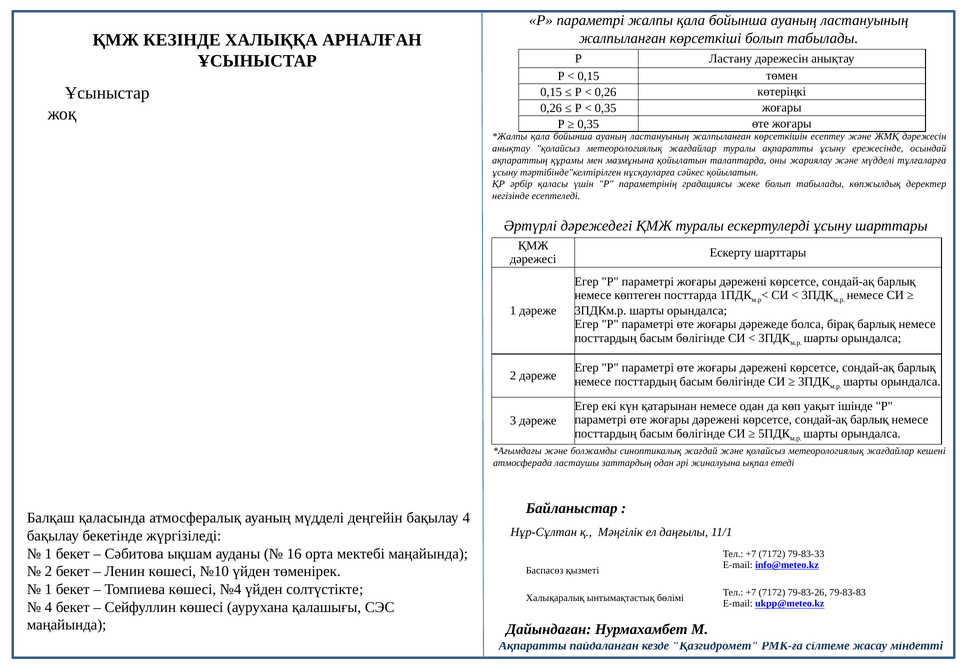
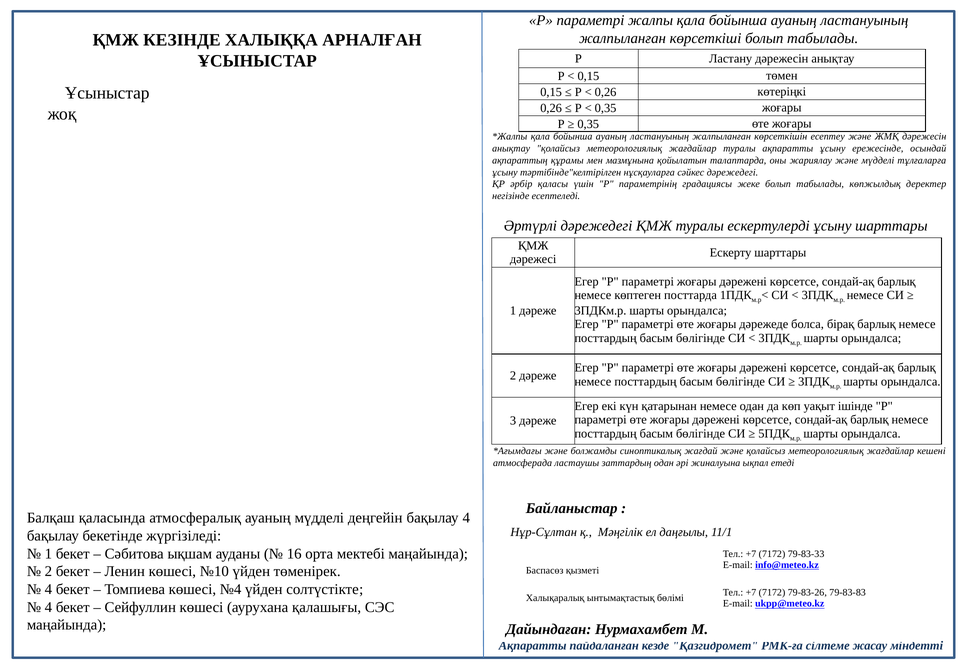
сәйкес қойылатын: қойылатын -> дәрежедегі
1 at (48, 590): 1 -> 4
